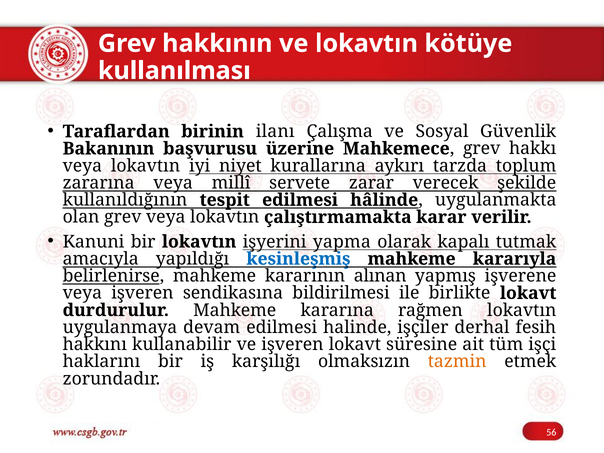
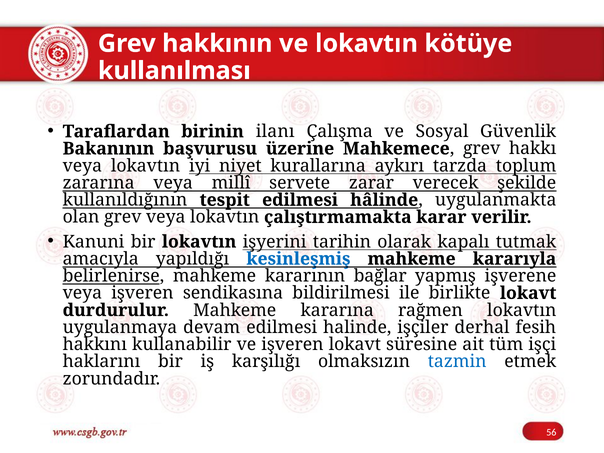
yapma: yapma -> tarihin
alınan: alınan -> bağlar
tazmin colour: orange -> blue
